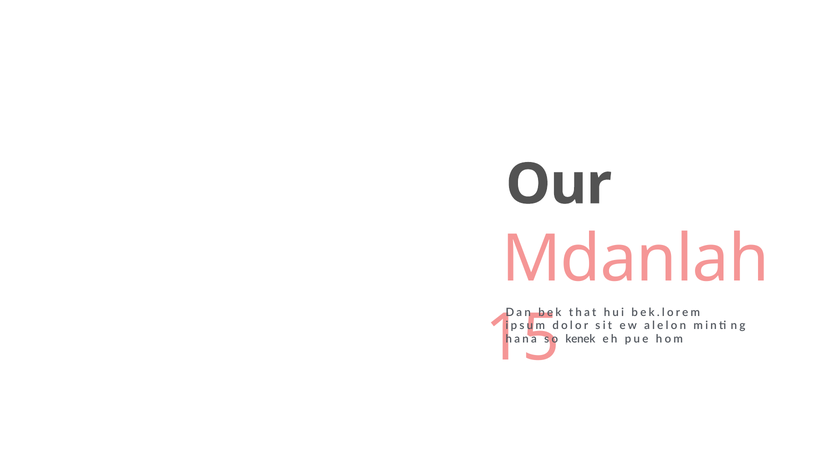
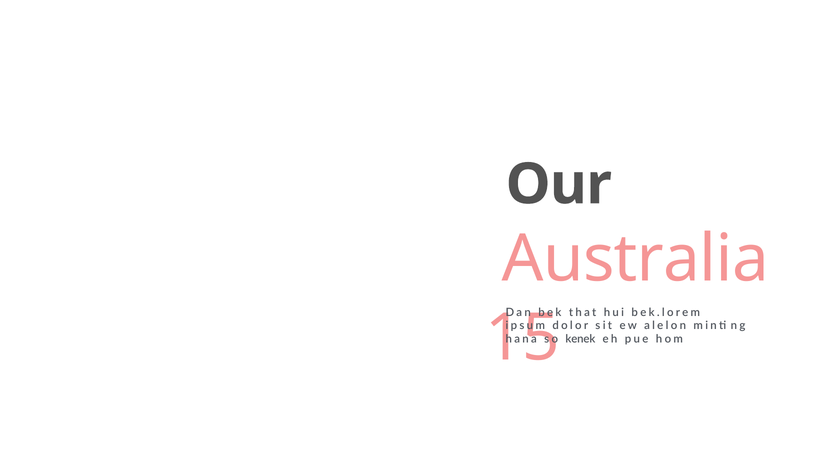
Mdanlah: Mdanlah -> Australia
